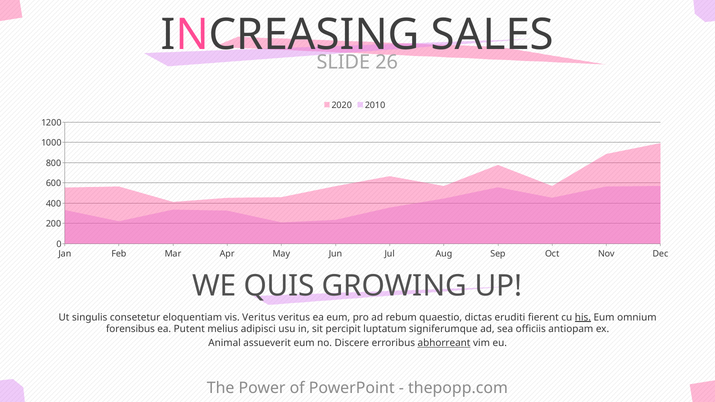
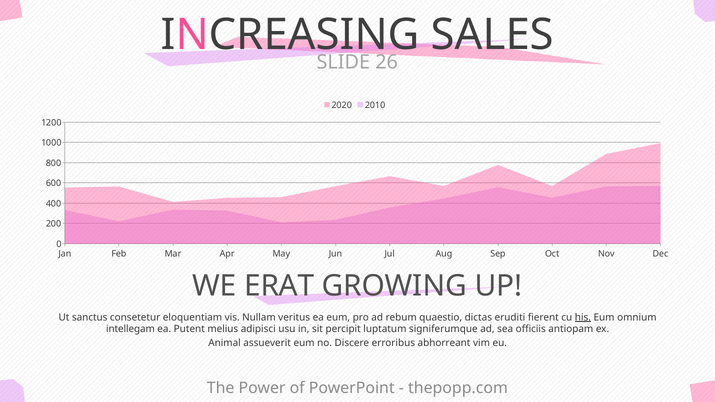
QUIS: QUIS -> ERAT
singulis: singulis -> sanctus
vis Veritus: Veritus -> Nullam
forensibus: forensibus -> intellegam
abhorreant underline: present -> none
